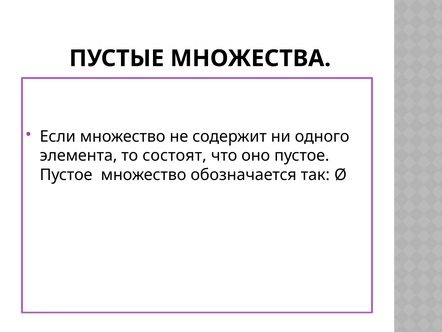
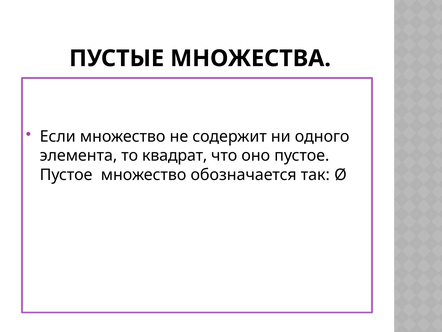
состоят: состоят -> квадрат
